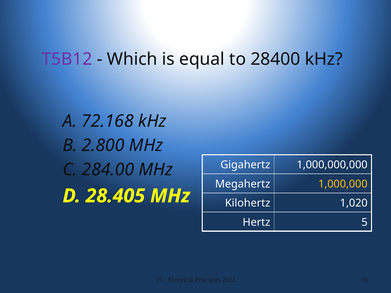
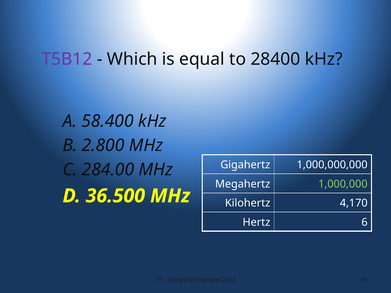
72.168: 72.168 -> 58.400
1,000,000 colour: yellow -> light green
28.405: 28.405 -> 36.500
1,020: 1,020 -> 4,170
5: 5 -> 6
